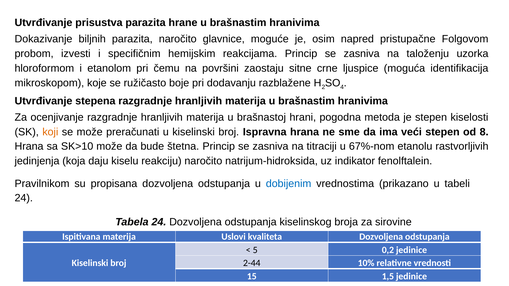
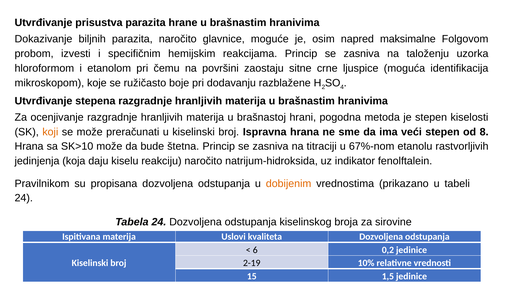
pristupačne: pristupačne -> maksimalne
dobijenim colour: blue -> orange
5: 5 -> 6
2-44: 2-44 -> 2-19
